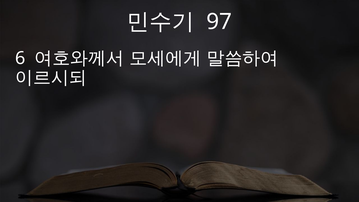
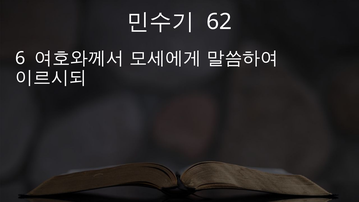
97: 97 -> 62
